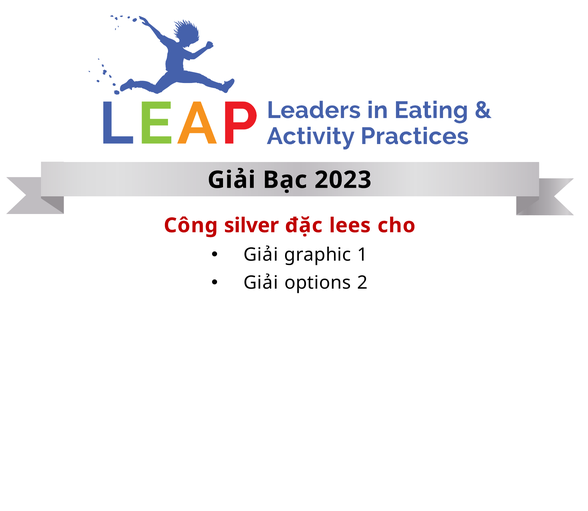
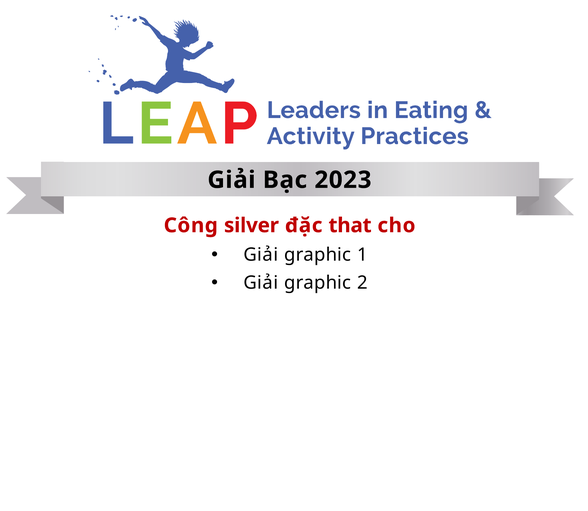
lees: lees -> that
options at (318, 283): options -> graphic
